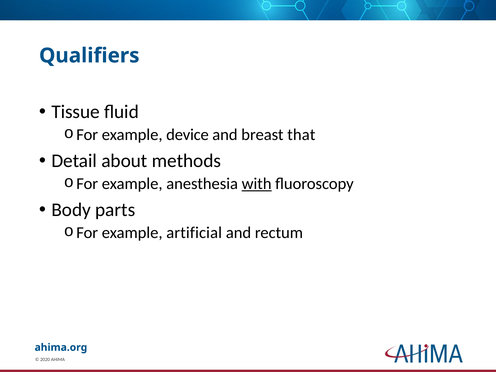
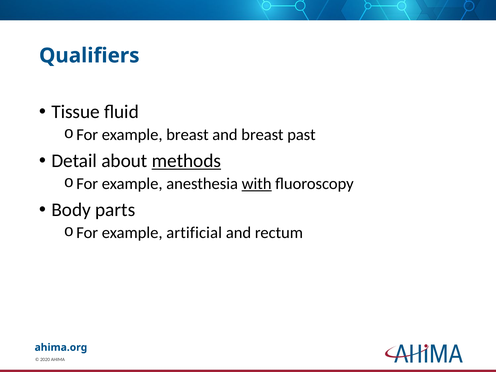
example device: device -> breast
that: that -> past
methods underline: none -> present
